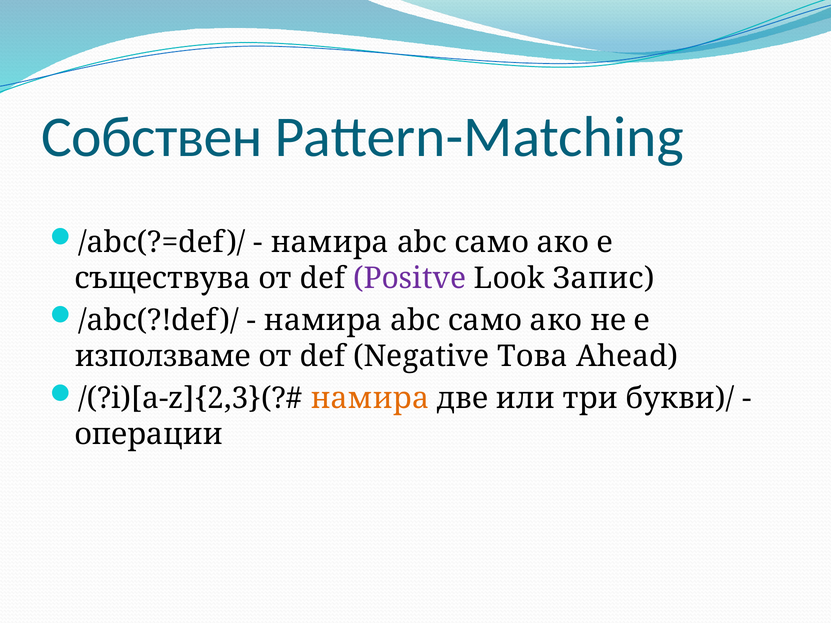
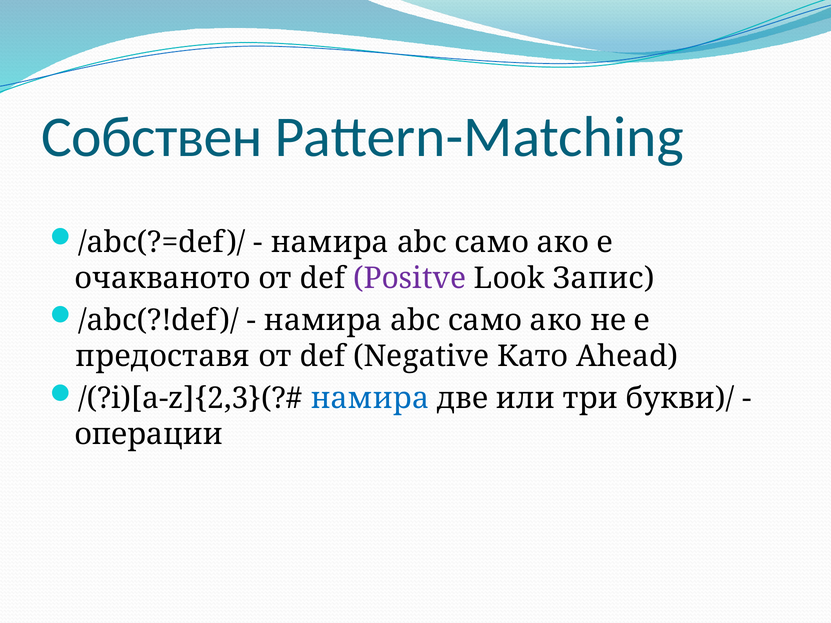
съществува: съществува -> очакваното
използваме: използваме -> предоставя
Това: Това -> Като
намира at (370, 399) colour: orange -> blue
